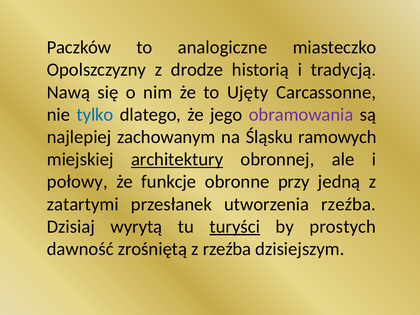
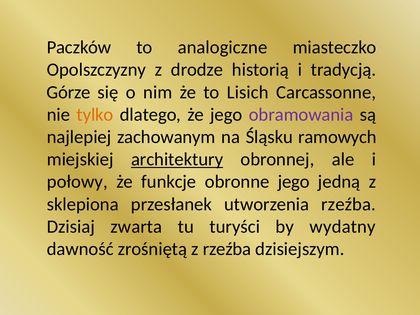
Nawą: Nawą -> Górze
Ujęty: Ujęty -> Lisich
tylko colour: blue -> orange
obronne przy: przy -> jego
zatartymi: zatartymi -> sklepiona
wyrytą: wyrytą -> zwarta
turyści underline: present -> none
prostych: prostych -> wydatny
